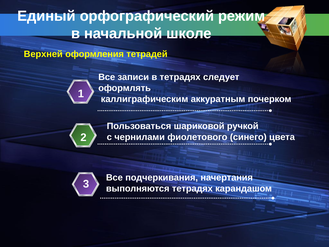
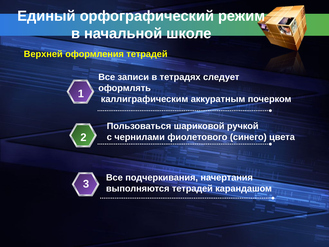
выполняются тетрадях: тетрадях -> тетрадей
